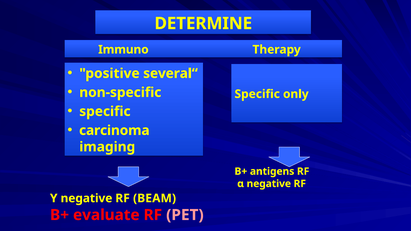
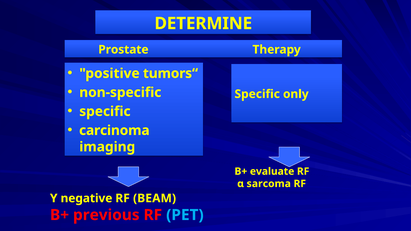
Immuno: Immuno -> Prostate
several“: several“ -> tumors“
antigens: antigens -> evaluate
α negative: negative -> sarcoma
evaluate: evaluate -> previous
PET colour: pink -> light blue
